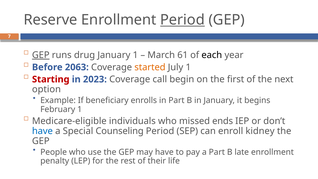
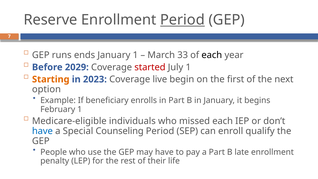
GEP at (41, 55) underline: present -> none
drug: drug -> ends
61: 61 -> 33
2063: 2063 -> 2029
started colour: orange -> red
Starting colour: red -> orange
call: call -> live
missed ends: ends -> each
kidney: kidney -> qualify
